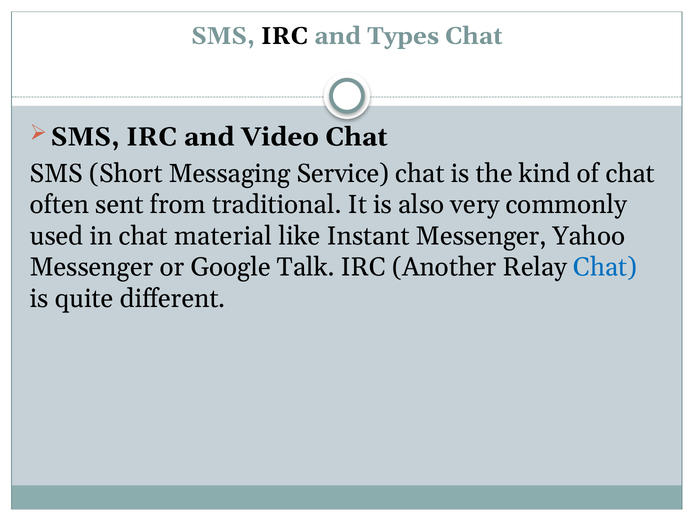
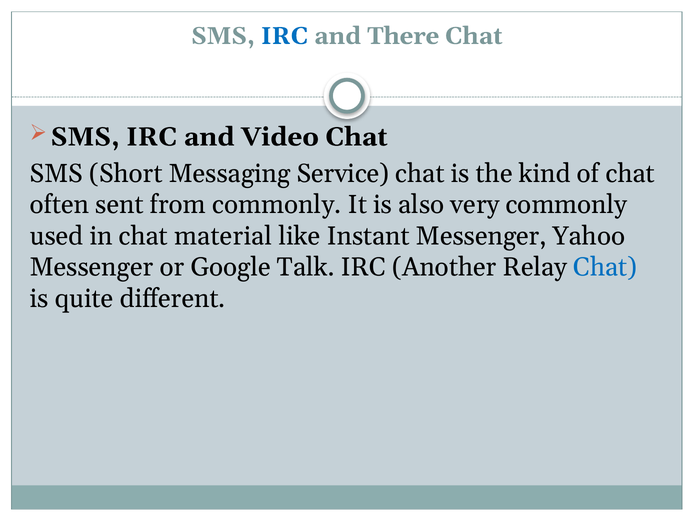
IRC at (284, 36) colour: black -> blue
Types: Types -> There
from traditional: traditional -> commonly
